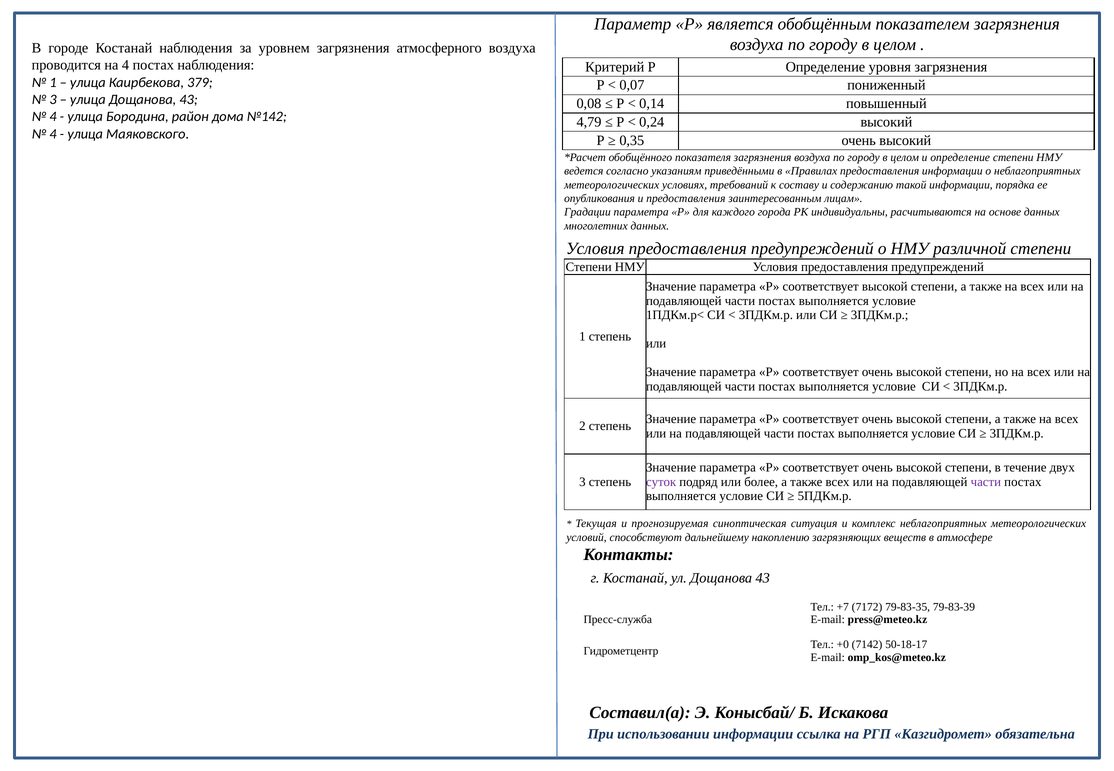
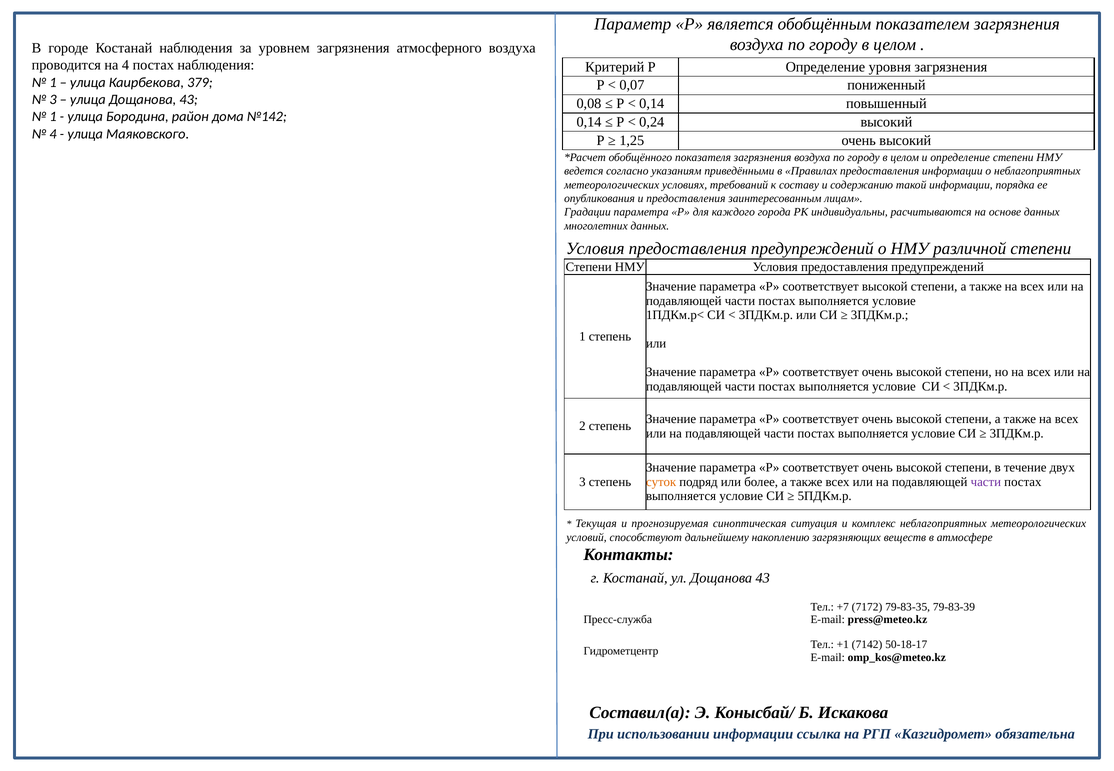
4 at (53, 117): 4 -> 1
4,79 at (589, 122): 4,79 -> 0,14
0,35: 0,35 -> 1,25
суток colour: purple -> orange
+0: +0 -> +1
